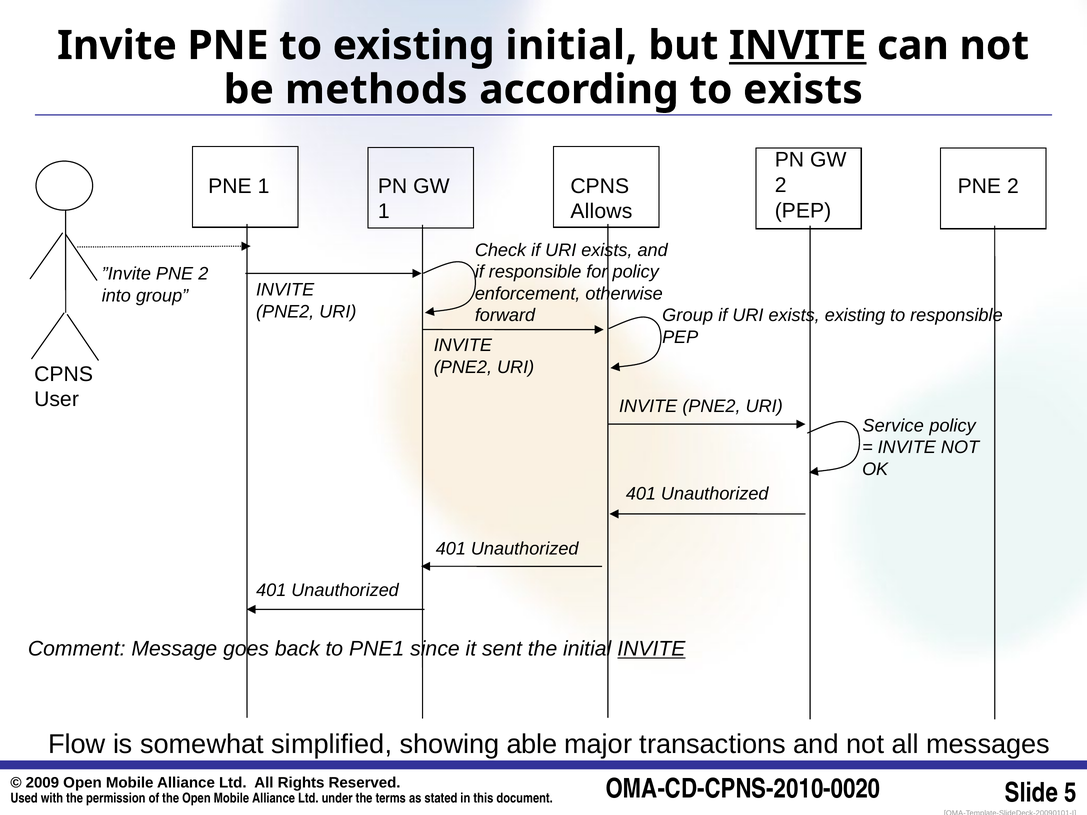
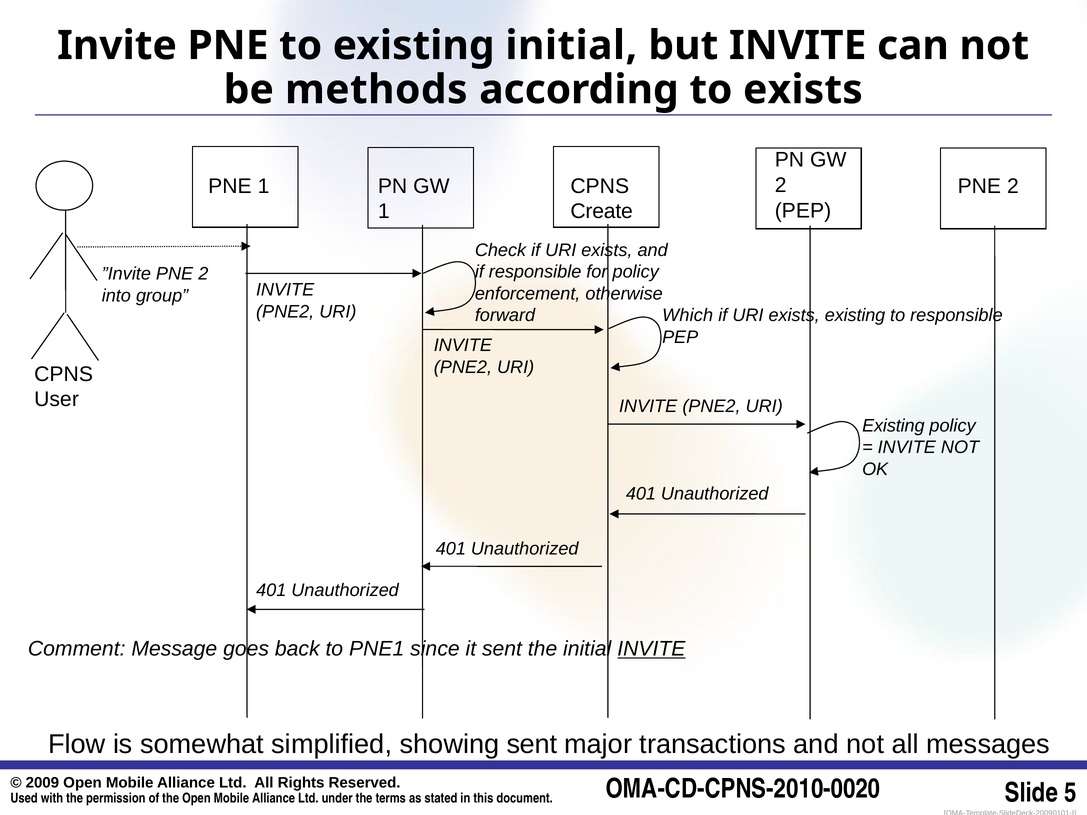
INVITE at (798, 46) underline: present -> none
Allows: Allows -> Create
Group at (688, 316): Group -> Which
Service at (893, 426): Service -> Existing
showing able: able -> sent
